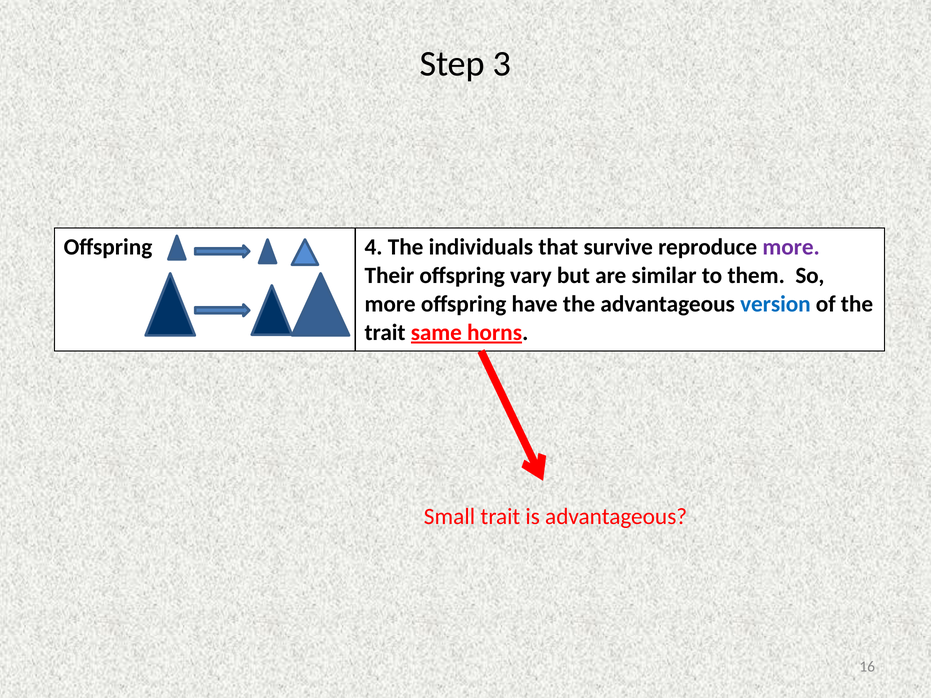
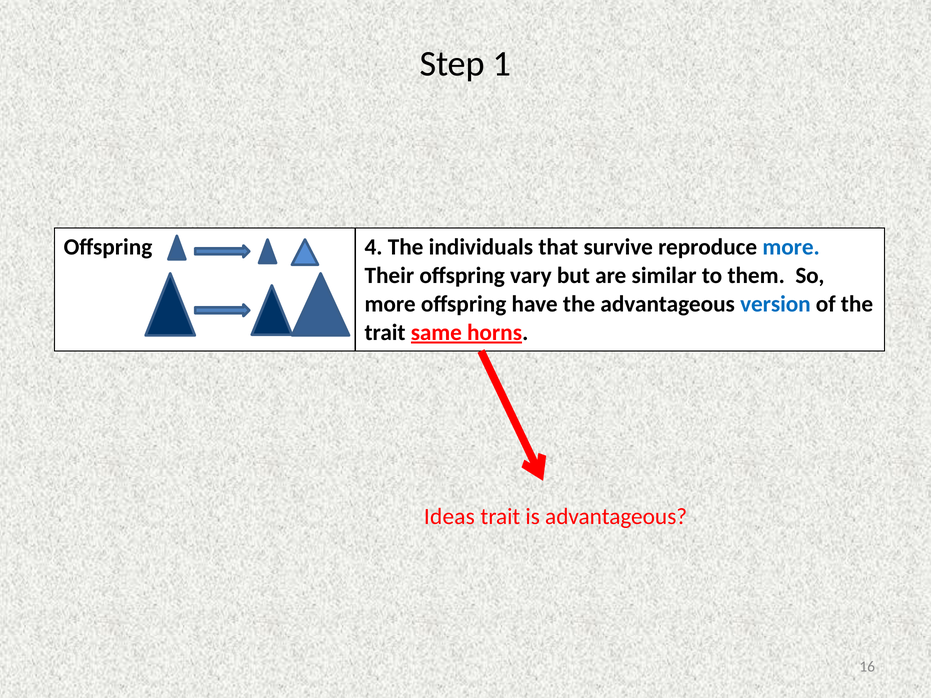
3: 3 -> 1
more at (791, 247) colour: purple -> blue
Small: Small -> Ideas
